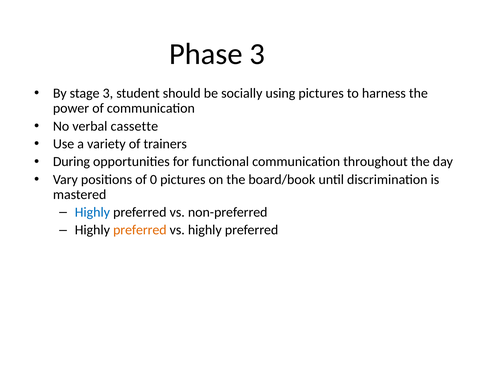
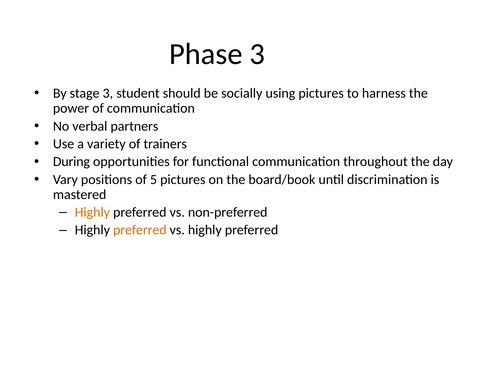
cassette: cassette -> partners
0: 0 -> 5
Highly at (92, 212) colour: blue -> orange
